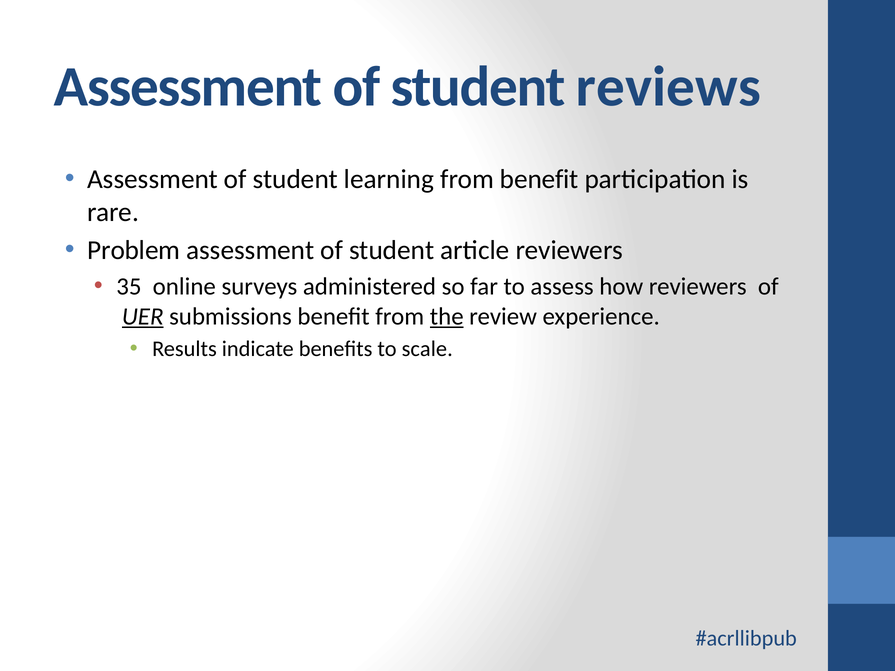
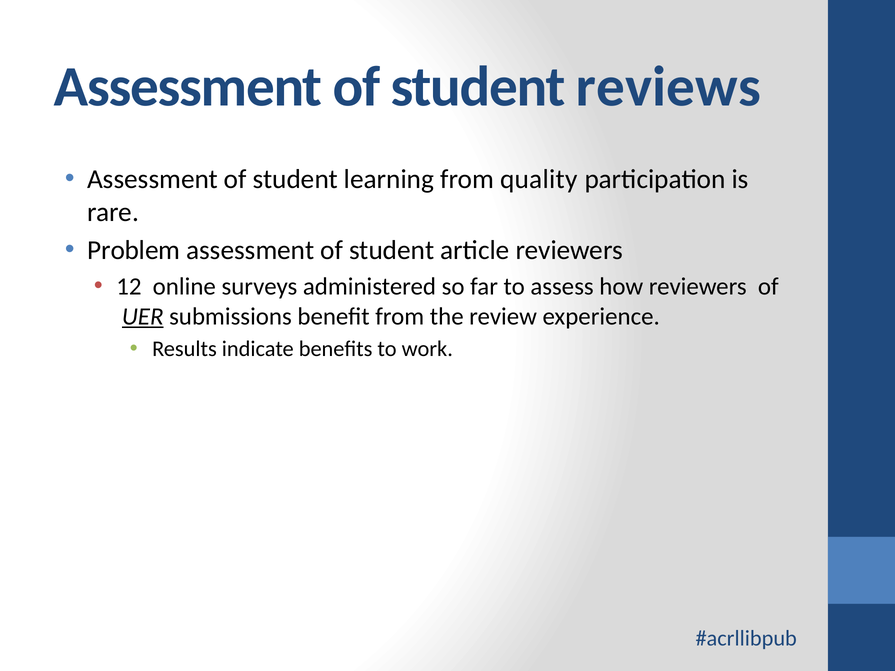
from benefit: benefit -> quality
35: 35 -> 12
the underline: present -> none
scale: scale -> work
